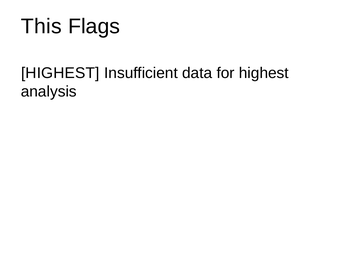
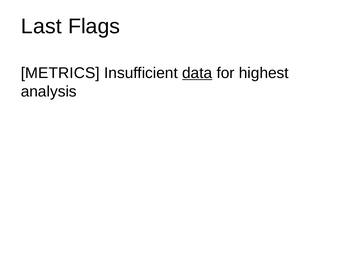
This: This -> Last
HIGHEST at (60, 73): HIGHEST -> METRICS
data underline: none -> present
